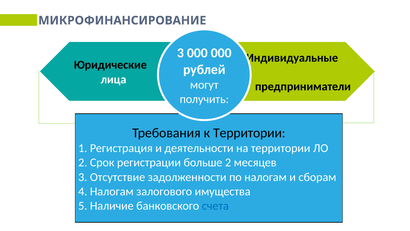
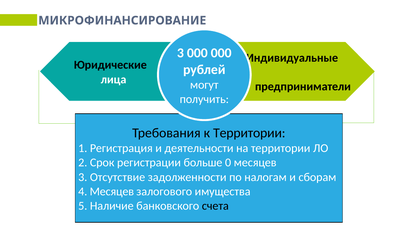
больше 2: 2 -> 0
4 Налогам: Налогам -> Месяцев
счета colour: blue -> black
